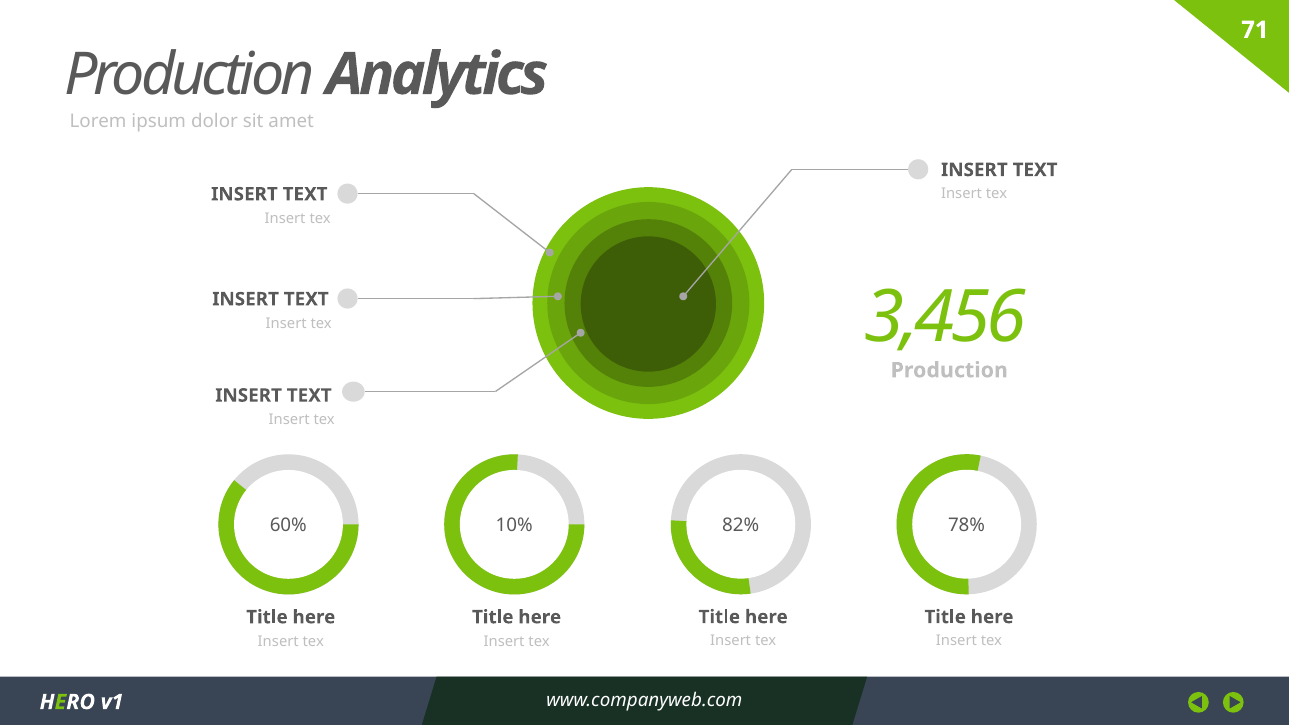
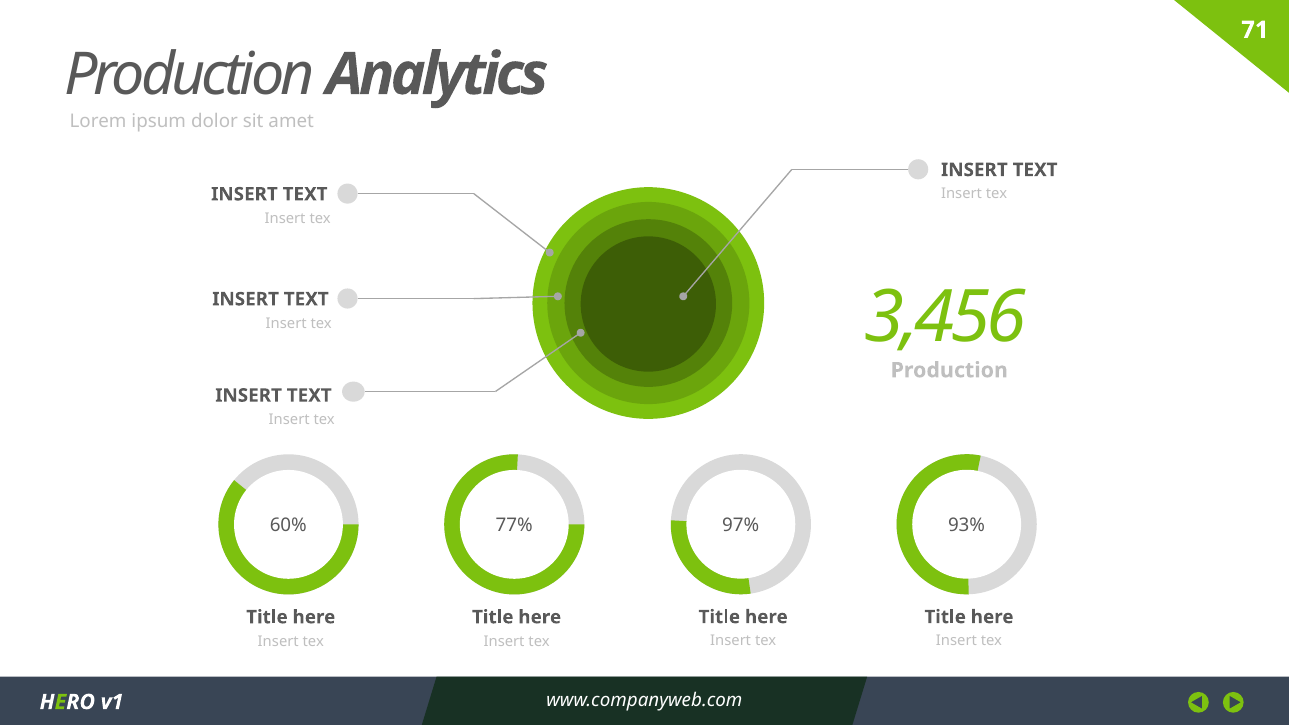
82%: 82% -> 97%
78%: 78% -> 93%
10%: 10% -> 77%
